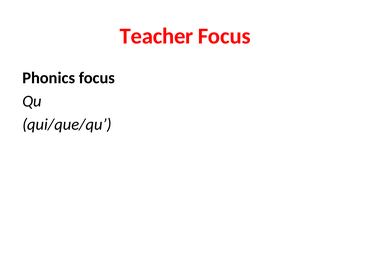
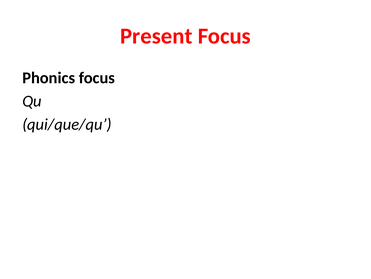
Teacher: Teacher -> Present
